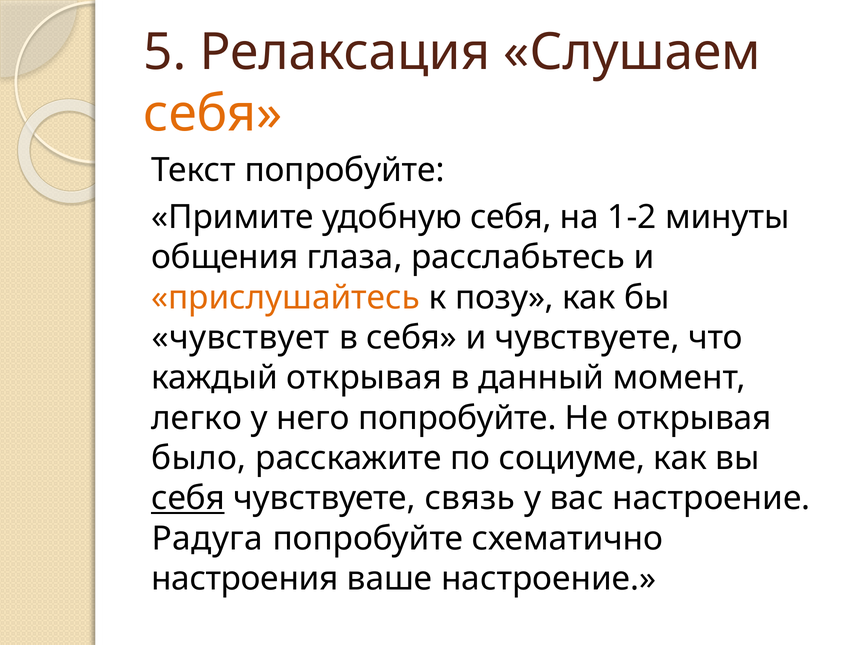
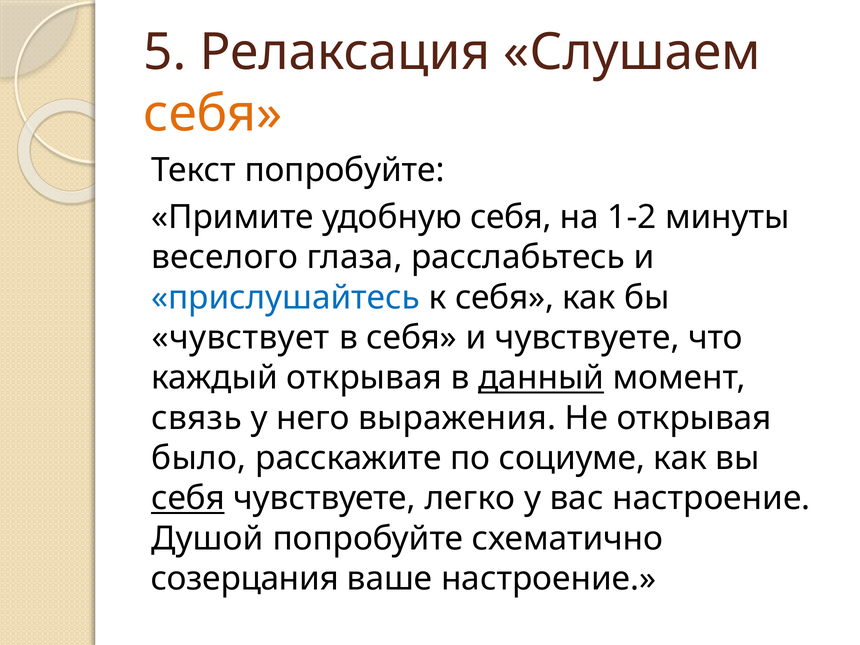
общения: общения -> веселого
прислушайтесь colour: orange -> blue
к позу: позу -> себя
данный underline: none -> present
легко: легко -> связь
него попробуйте: попробуйте -> выражения
связь: связь -> легко
Радуга: Радуга -> Душой
настроения: настроения -> созерцания
